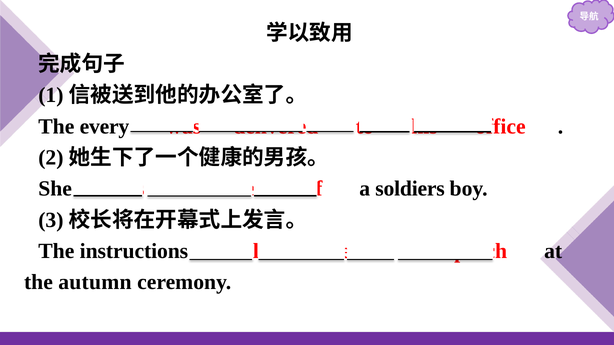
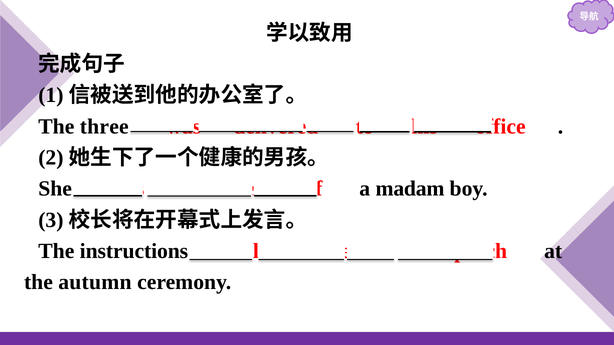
every: every -> three
soldiers: soldiers -> madam
